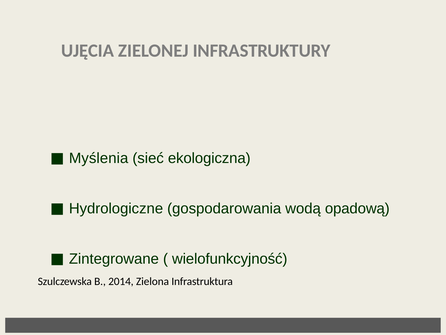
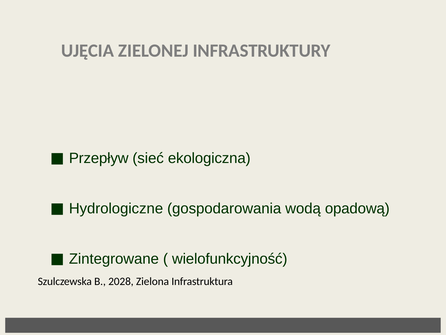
Myślenia: Myślenia -> Przepływ
2014: 2014 -> 2028
